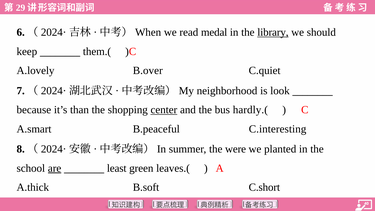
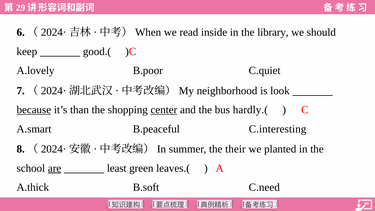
medal: medal -> inside
library underline: present -> none
them.(: them.( -> good.(
B.over: B.over -> B.poor
because underline: none -> present
were: were -> their
C.short: C.short -> C.need
